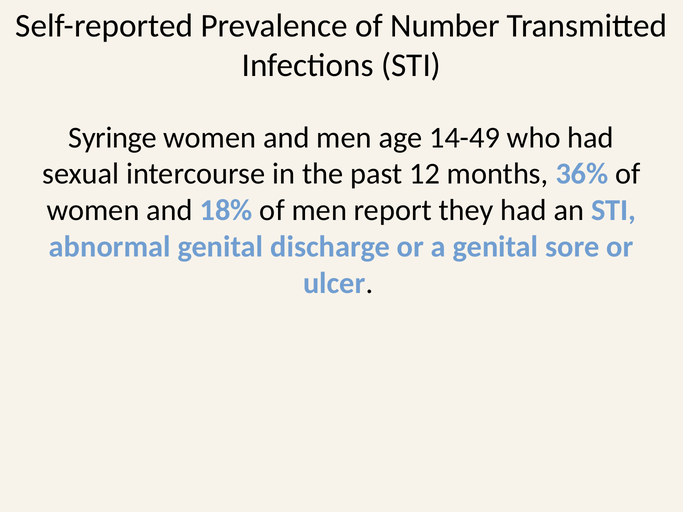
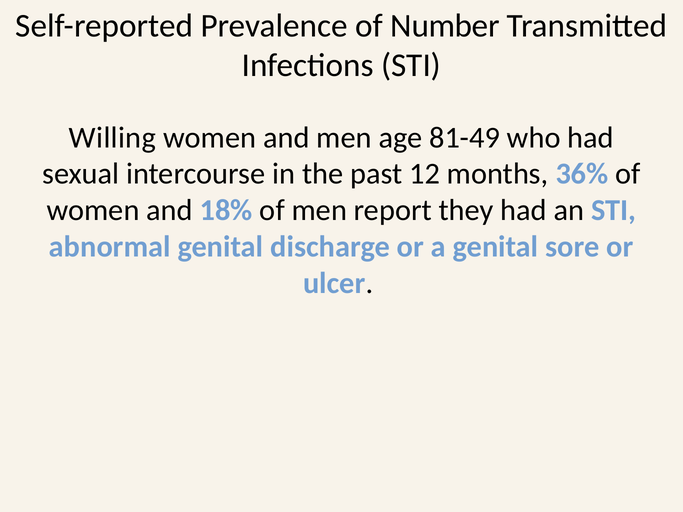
Syringe: Syringe -> Willing
14-49: 14-49 -> 81-49
